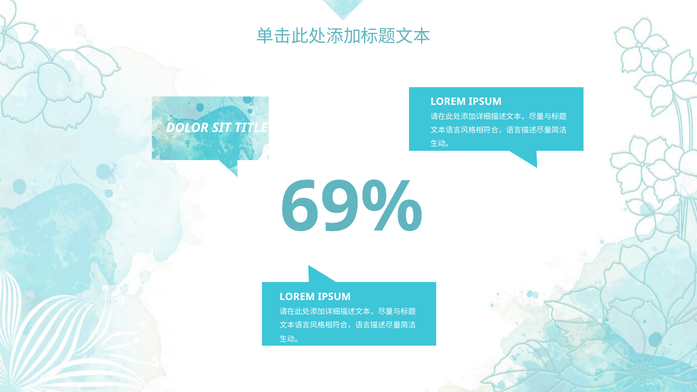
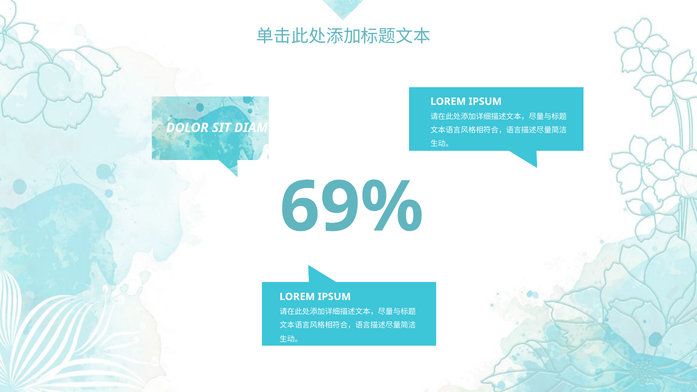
TITLE: TITLE -> DIAM
